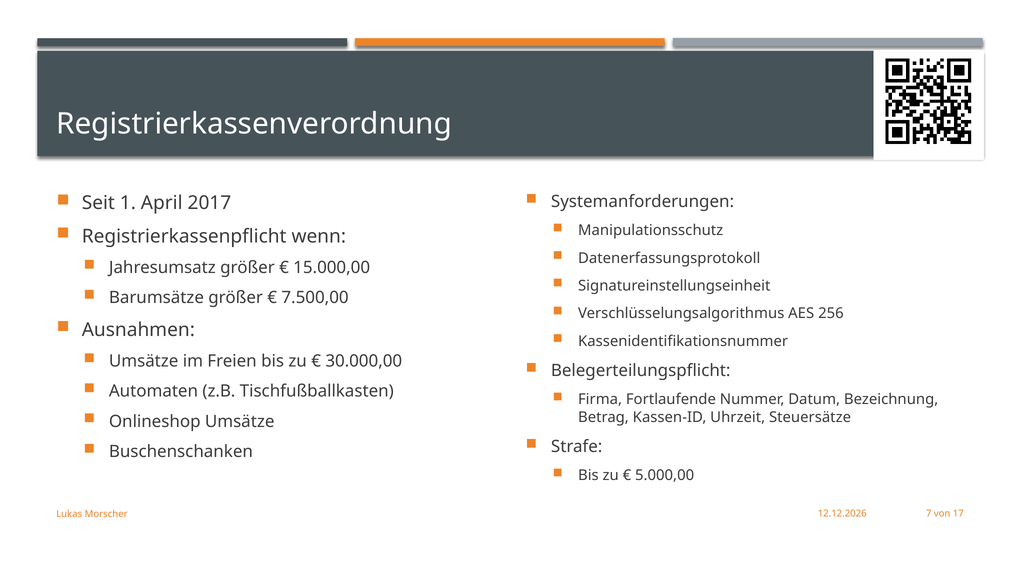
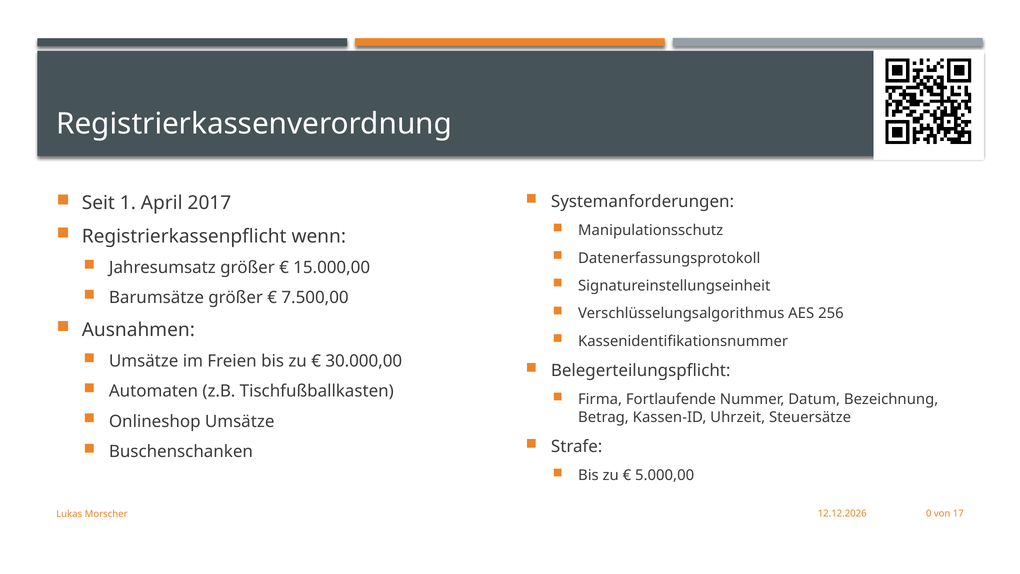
7: 7 -> 0
